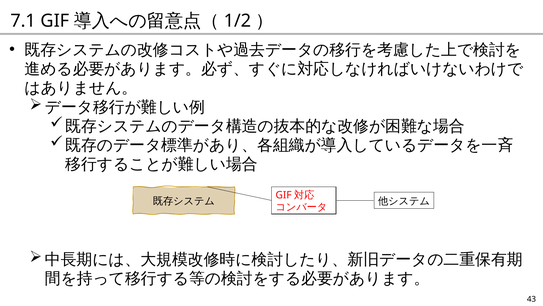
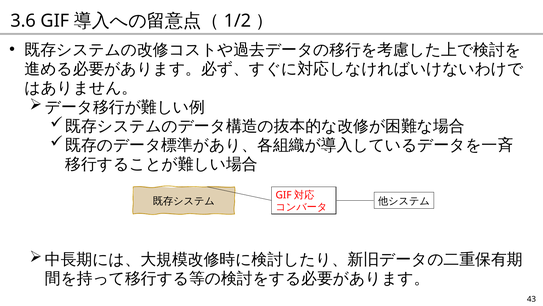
7.1: 7.1 -> 3.6
